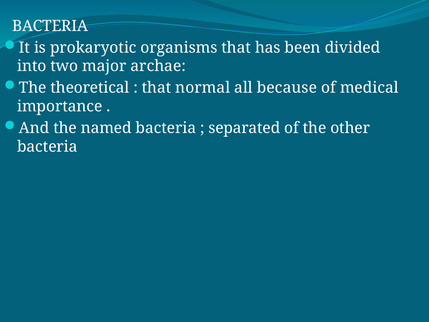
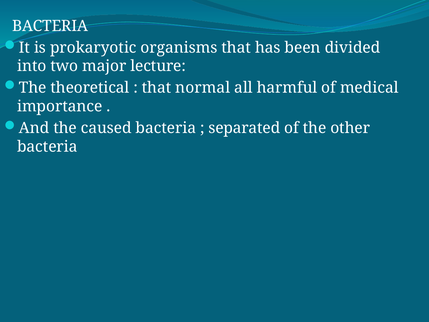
archae: archae -> lecture
because: because -> harmful
named: named -> caused
